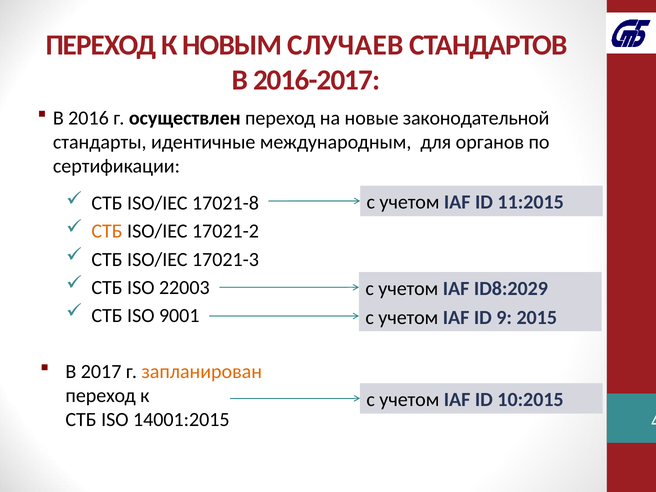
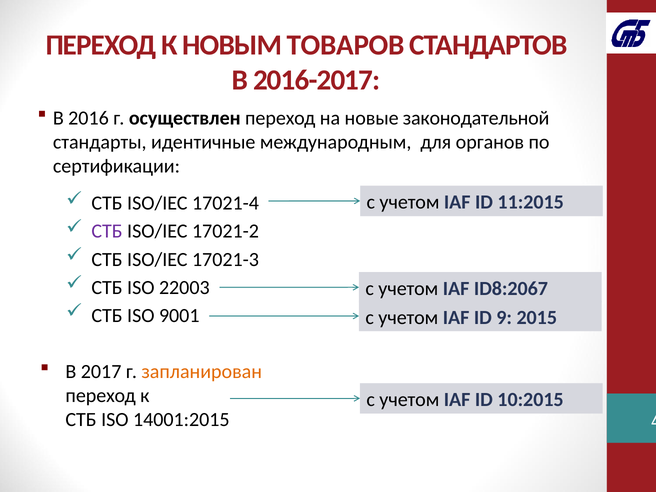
СЛУЧАЕВ: СЛУЧАЕВ -> ТОВАРОВ
17021-8: 17021-8 -> 17021-4
СТБ at (107, 231) colour: orange -> purple
ID8:2029: ID8:2029 -> ID8:2067
